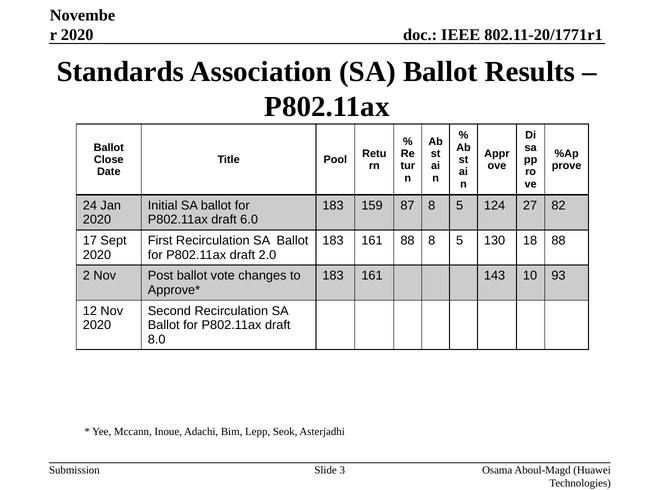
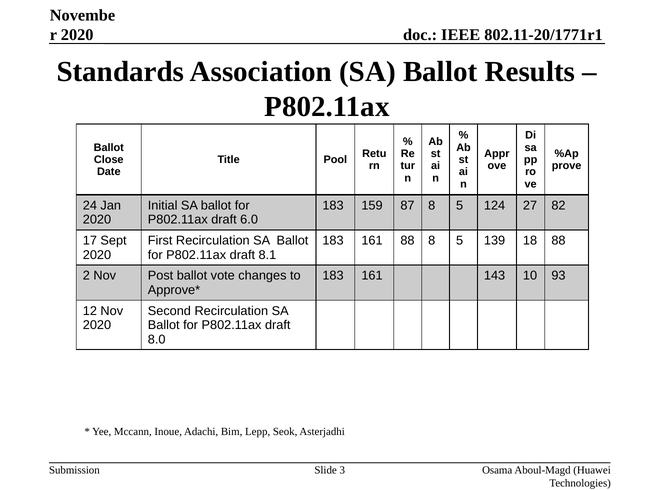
130: 130 -> 139
2.0: 2.0 -> 8.1
